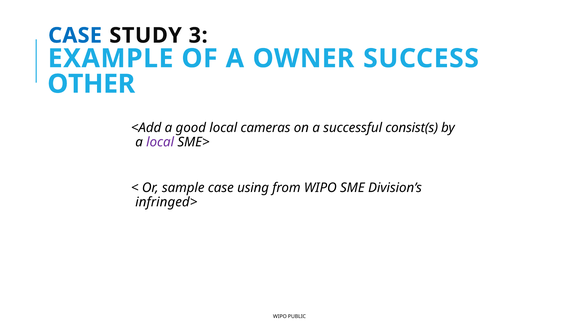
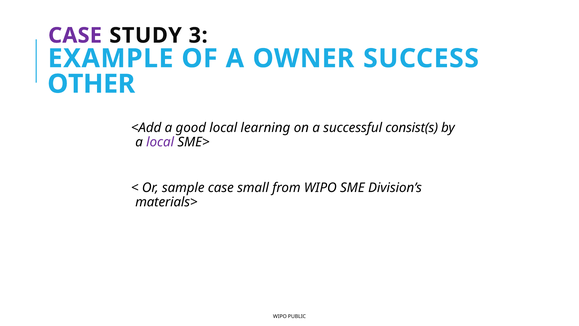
CASE at (75, 35) colour: blue -> purple
cameras: cameras -> learning
using: using -> small
infringed>: infringed> -> materials>
